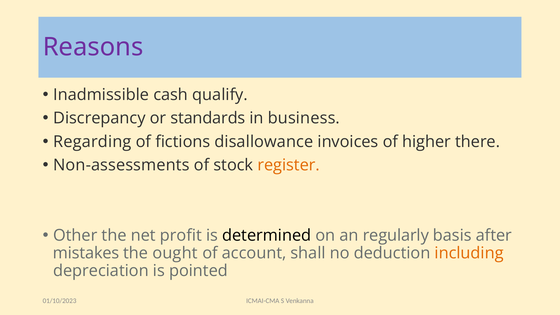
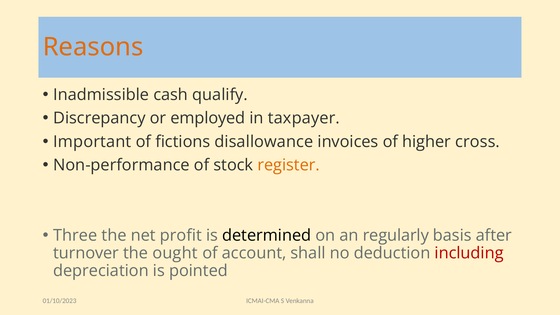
Reasons colour: purple -> orange
standards: standards -> employed
business: business -> taxpayer
Regarding: Regarding -> Important
there: there -> cross
Non-assessments: Non-assessments -> Non-performance
Other: Other -> Three
mistakes: mistakes -> turnover
including colour: orange -> red
